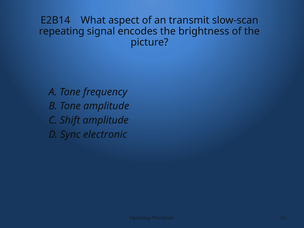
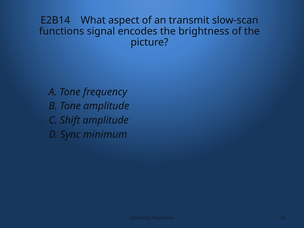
repeating: repeating -> functions
electronic: electronic -> minimum
